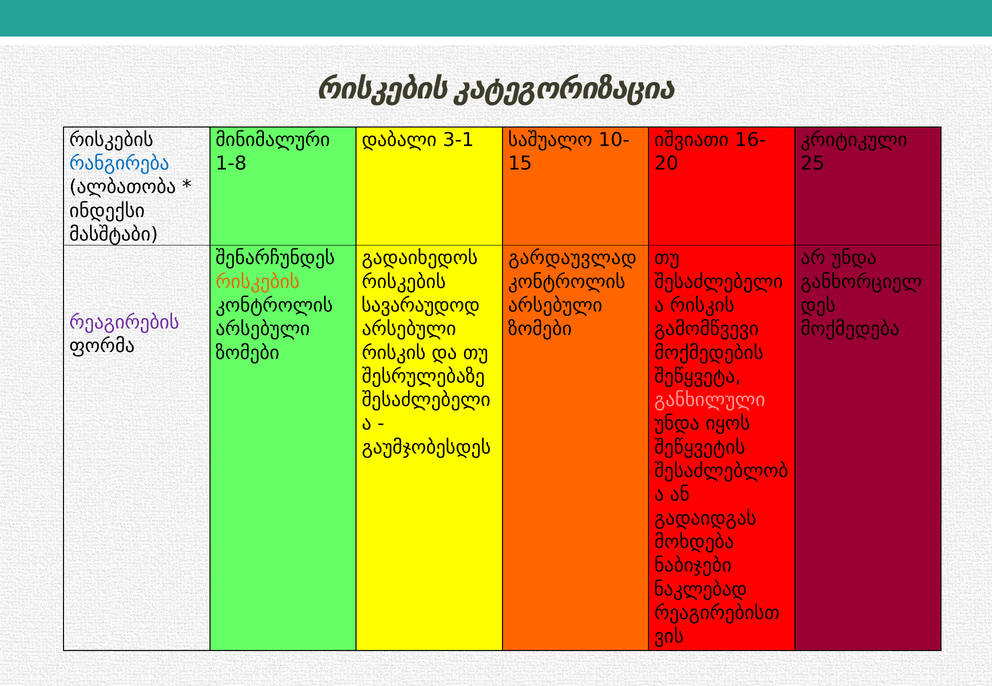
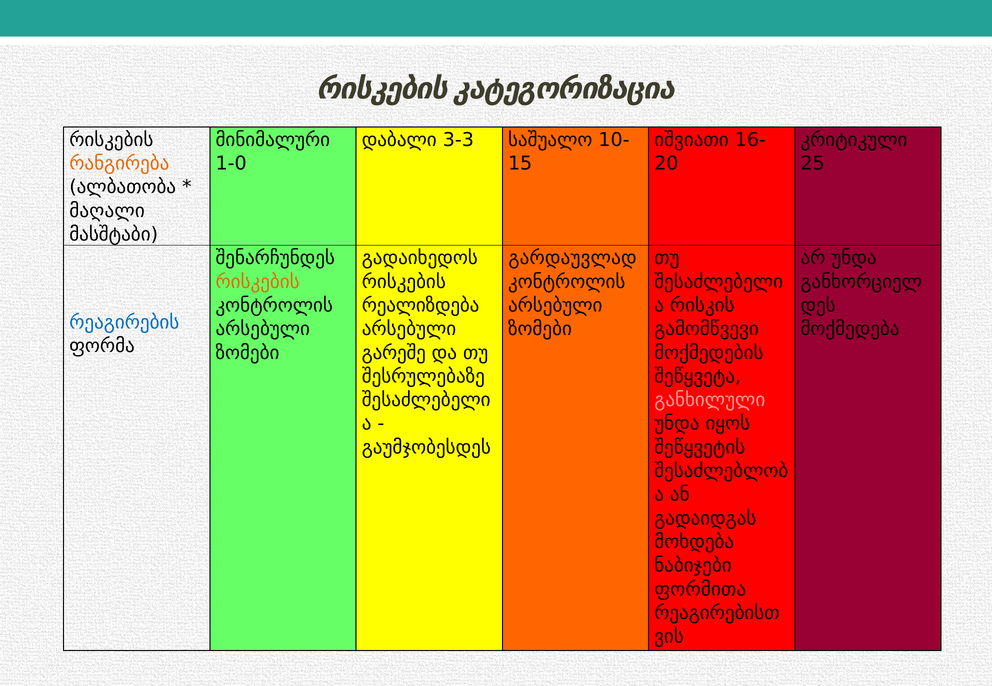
3-1: 3-1 -> 3-3
რანგირება colour: blue -> orange
1-8: 1-8 -> 1-0
ინდექსი: ინდექსი -> მაღალი
სავარაუდოდ: სავარაუდოდ -> რეალიზდება
რეაგირების colour: purple -> blue
რისკის at (394, 353): რისკის -> გარეშე
ნაკლებად: ნაკლებად -> ფორმითა
